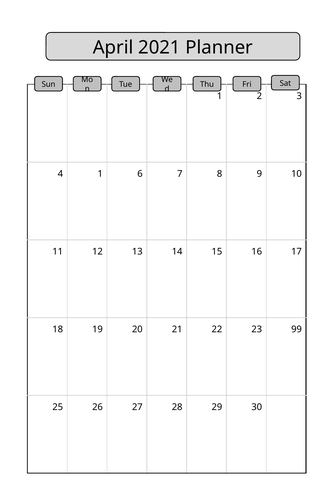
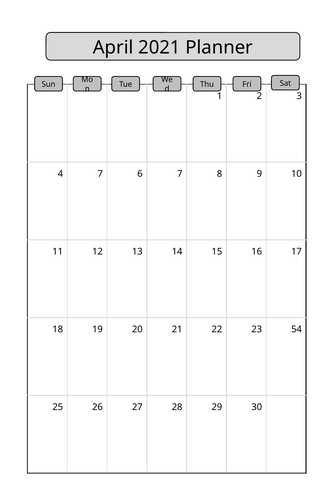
4 1: 1 -> 7
99: 99 -> 54
